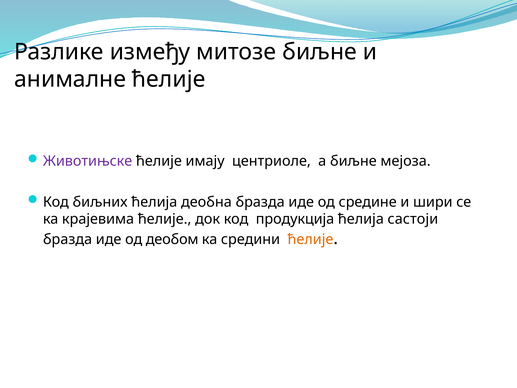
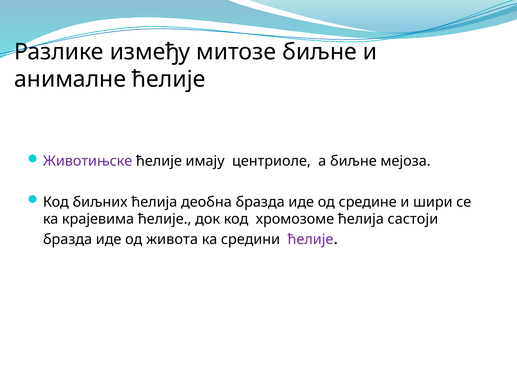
продукција: продукција -> хромозоме
деобом: деобом -> живота
ћелије at (310, 239) colour: orange -> purple
